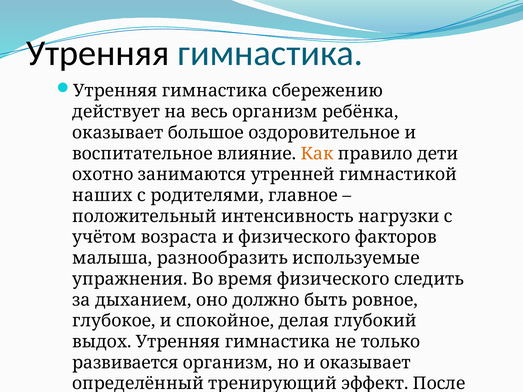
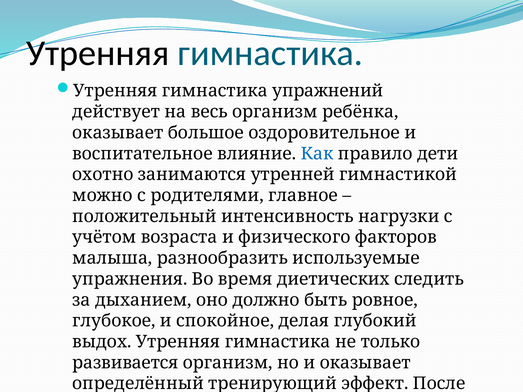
сбережению: сбережению -> упражнений
Как colour: orange -> blue
наших at (102, 196): наших -> можно
время физического: физического -> диетических
